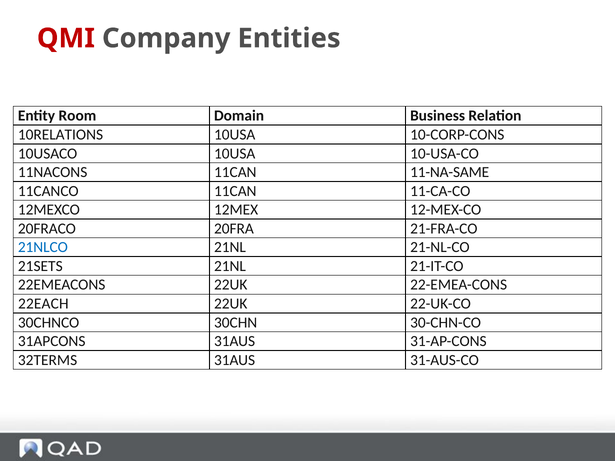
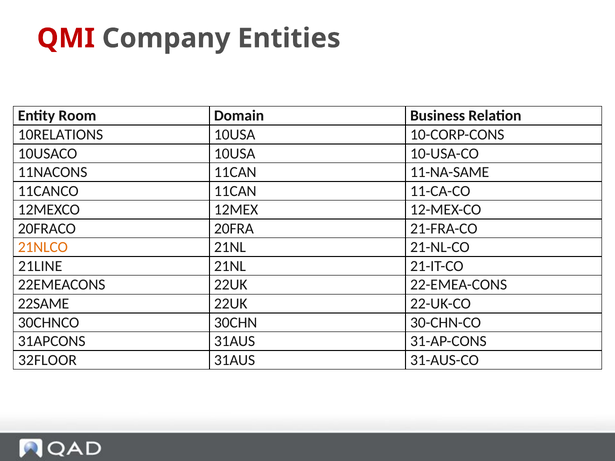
21NLCO colour: blue -> orange
21SETS: 21SETS -> 21LINE
22EACH: 22EACH -> 22SAME
32TERMS: 32TERMS -> 32FLOOR
